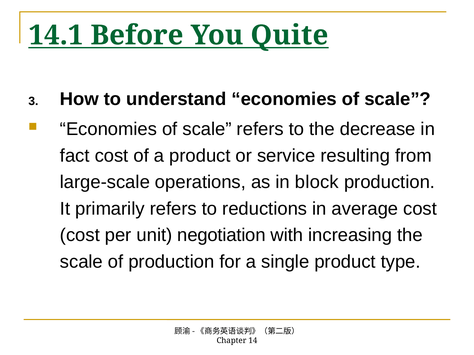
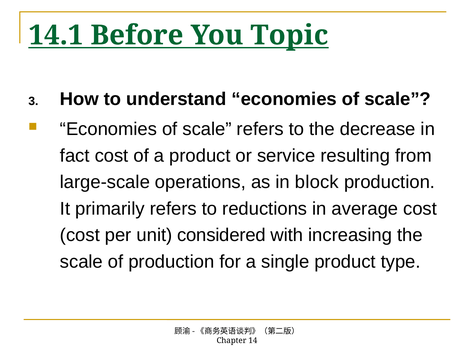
Quite: Quite -> Topic
negotiation: negotiation -> considered
